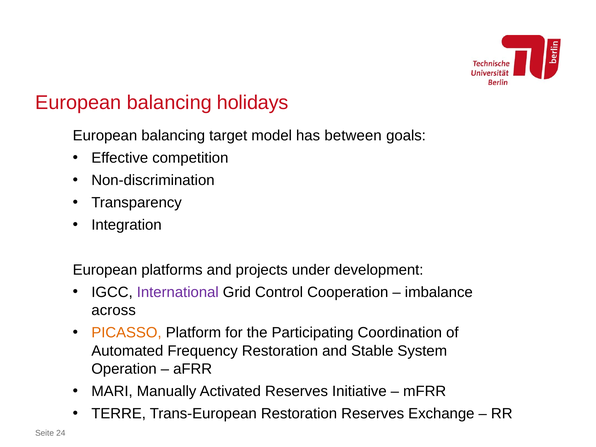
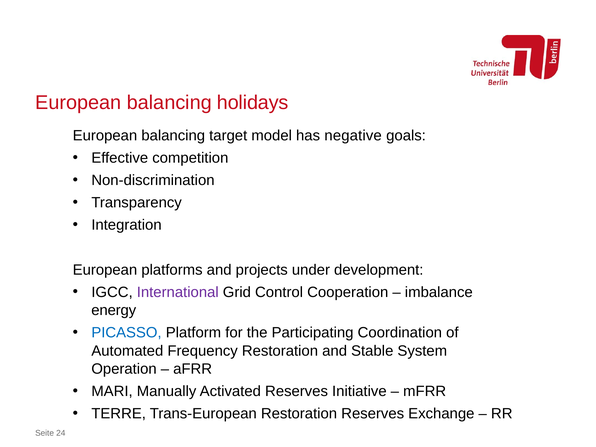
between: between -> negative
across: across -> energy
PICASSO colour: orange -> blue
